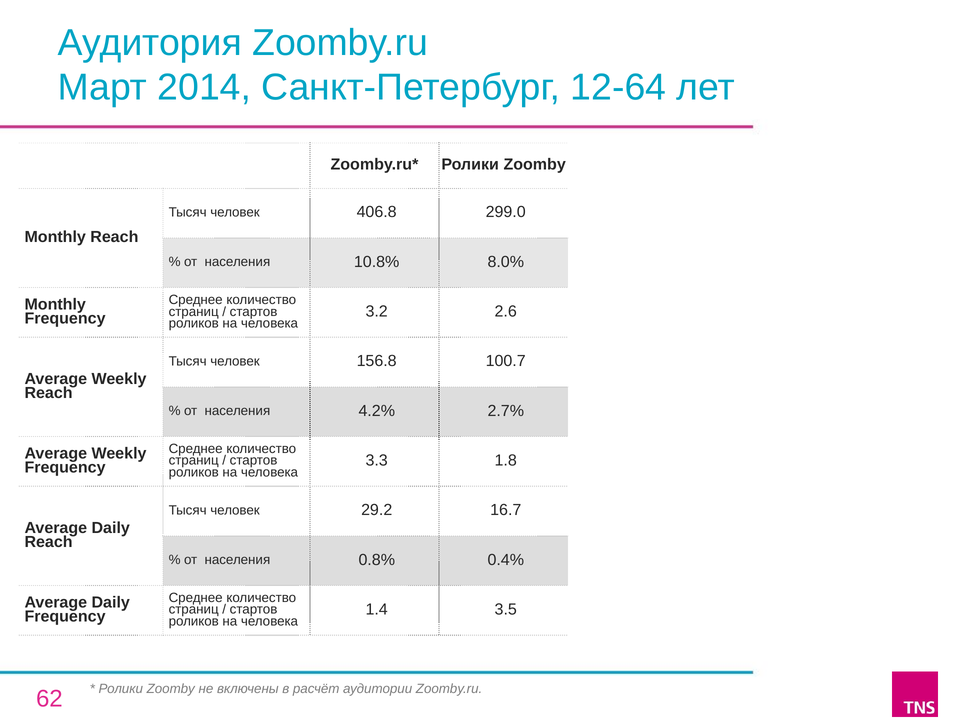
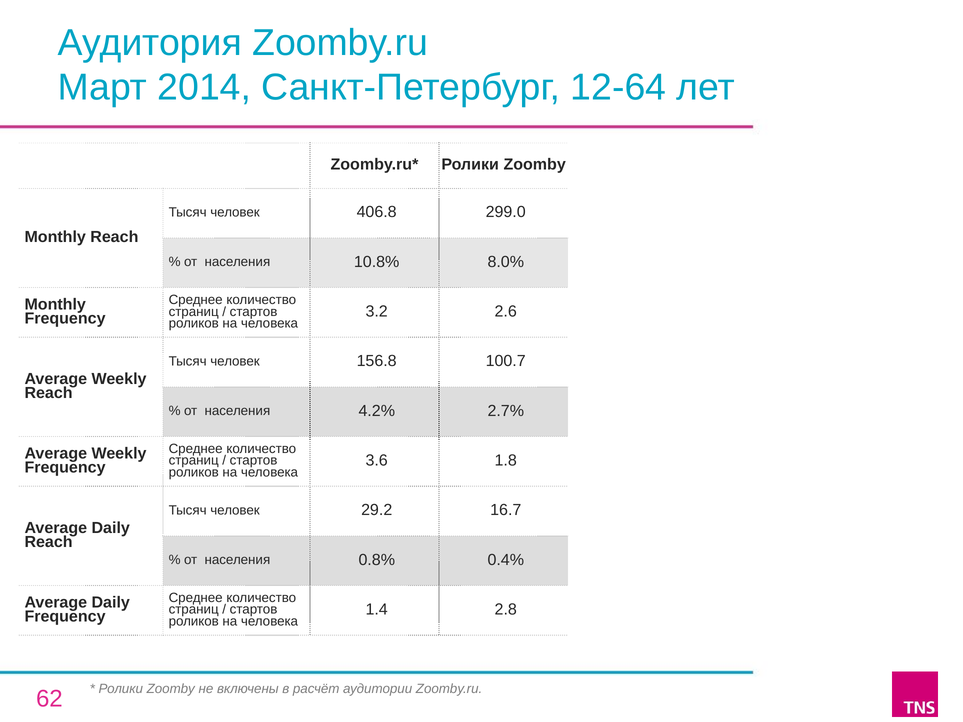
3.3: 3.3 -> 3.6
3.5: 3.5 -> 2.8
